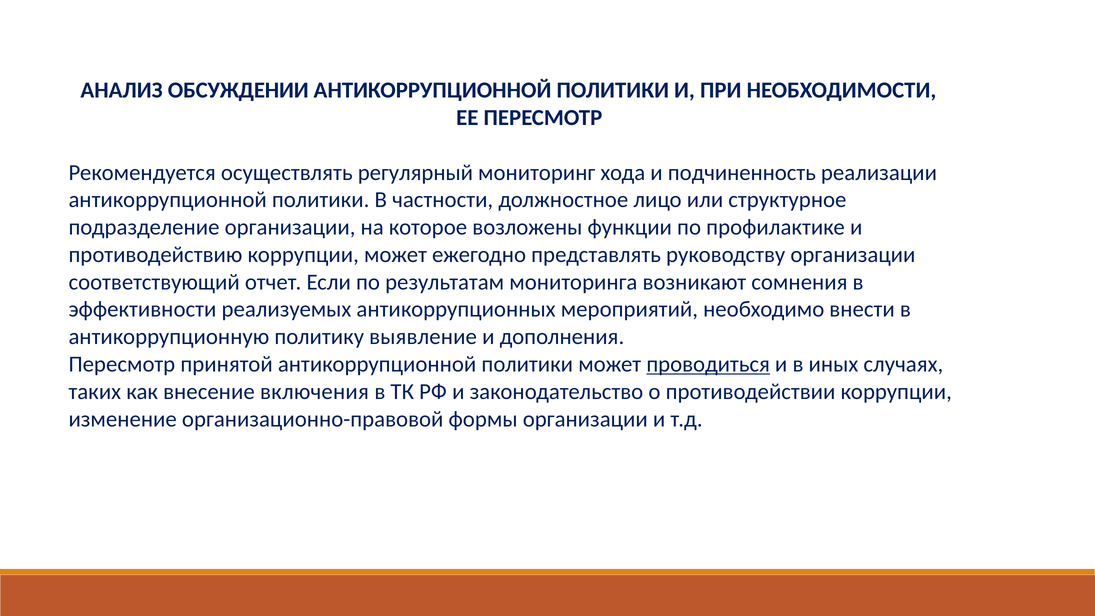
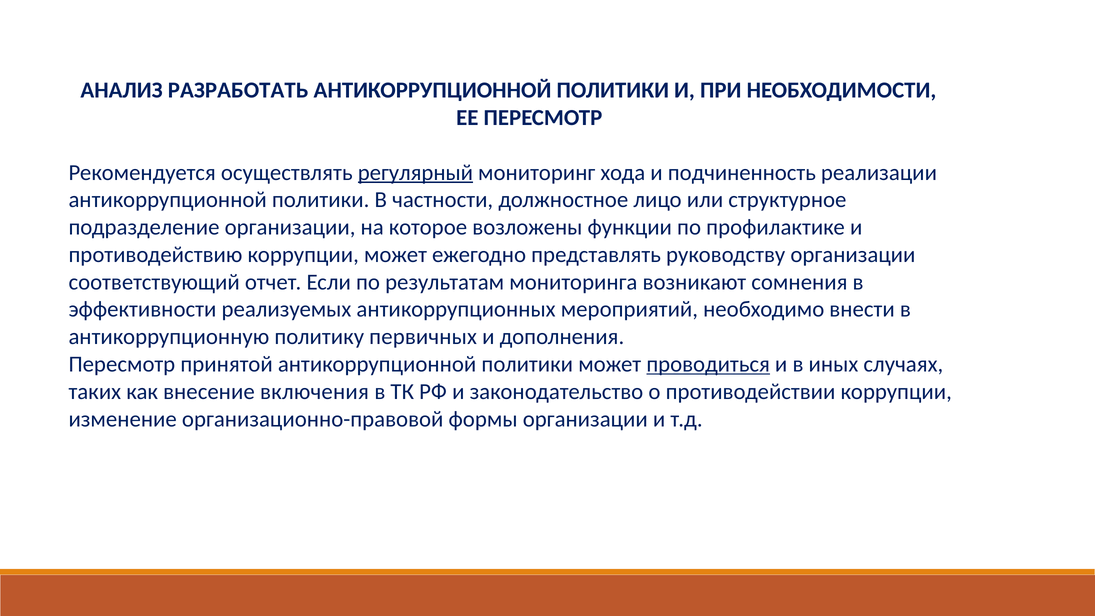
ОБСУЖДЕНИИ: ОБСУЖДЕНИИ -> РАЗРАБОТАТЬ
регулярный underline: none -> present
выявление: выявление -> первичных
